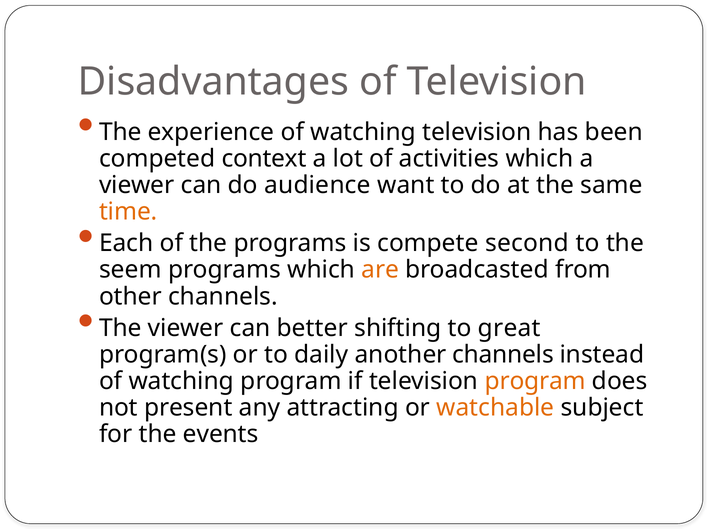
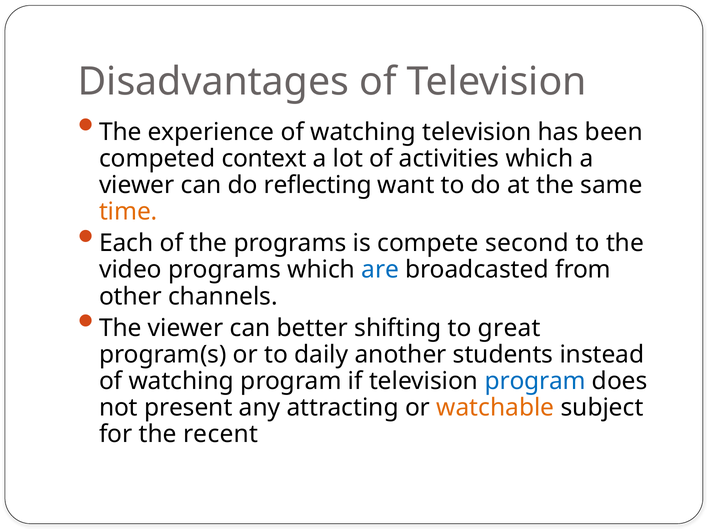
audience: audience -> reflecting
seem: seem -> video
are colour: orange -> blue
another channels: channels -> students
program at (535, 381) colour: orange -> blue
events: events -> recent
